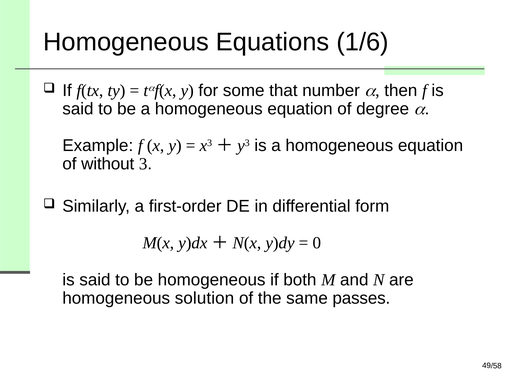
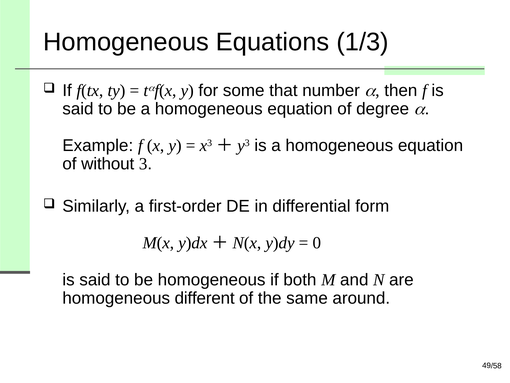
1/6: 1/6 -> 1/3
solution: solution -> different
passes: passes -> around
